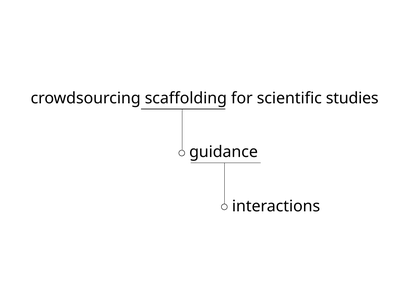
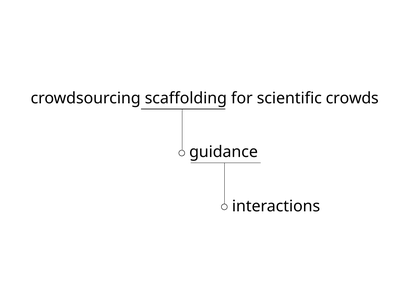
studies: studies -> crowds
